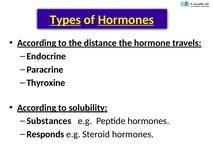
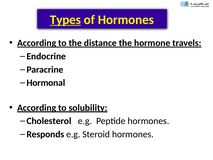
Hormones at (126, 20) underline: present -> none
Thyroxine: Thyroxine -> Hormonal
Substances: Substances -> Cholesterol
